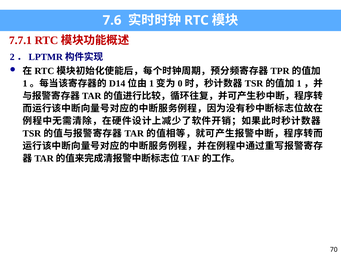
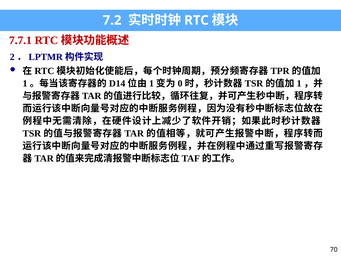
7.6: 7.6 -> 7.2
